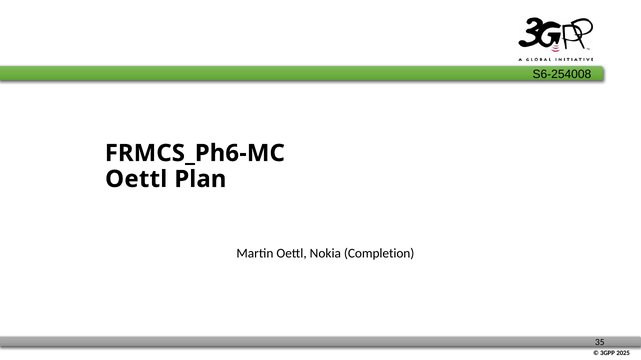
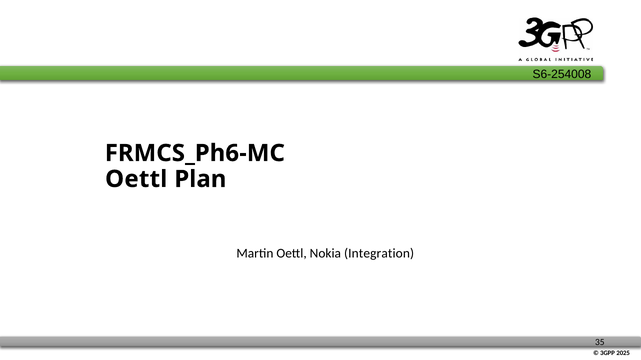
Completion: Completion -> Integration
